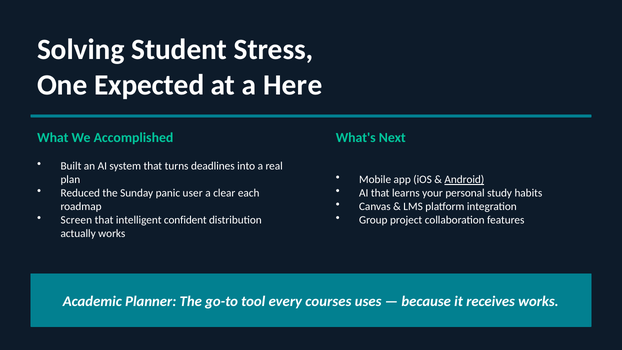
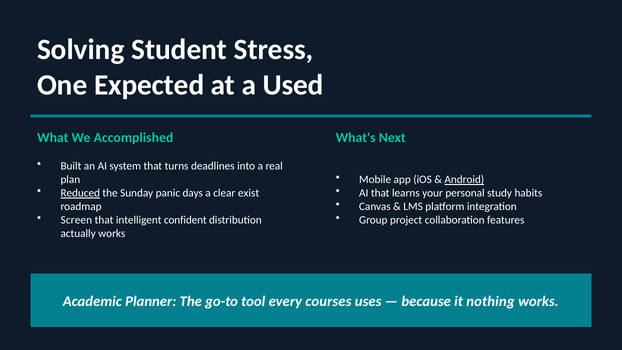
Here: Here -> Used
Reduced underline: none -> present
user: user -> days
each: each -> exist
receives: receives -> nothing
